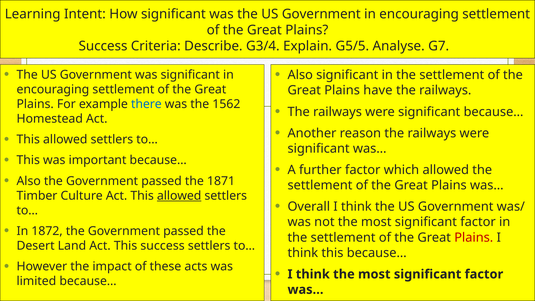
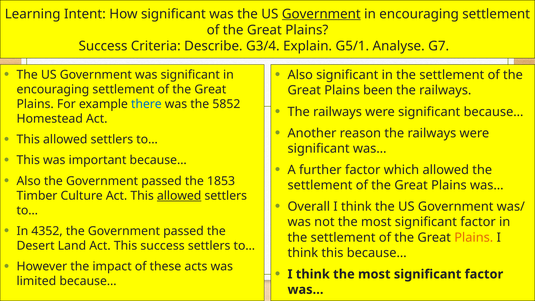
Government at (321, 14) underline: none -> present
G5/5: G5/5 -> G5/1
have: have -> been
1562: 1562 -> 5852
1871: 1871 -> 1853
1872: 1872 -> 4352
Plains at (474, 237) colour: red -> orange
